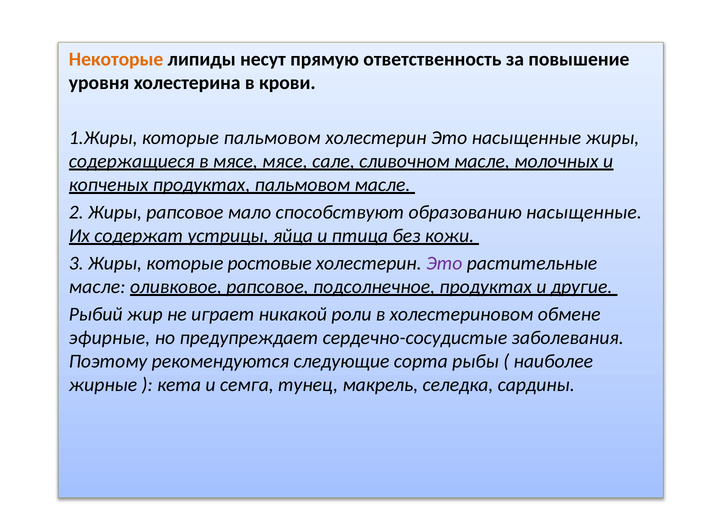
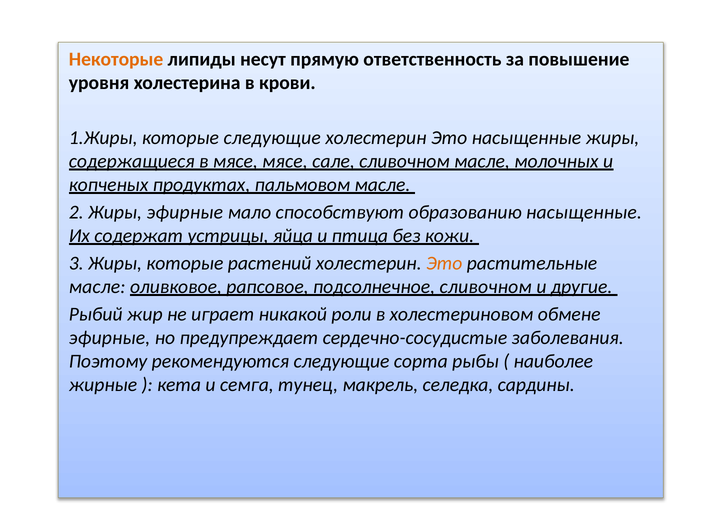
которые пальмовом: пальмовом -> следующие
Жиры рапсовое: рапсовое -> эфирные
ростовые: ростовые -> растений
Это at (444, 263) colour: purple -> orange
подсолнечное продуктах: продуктах -> сливочном
